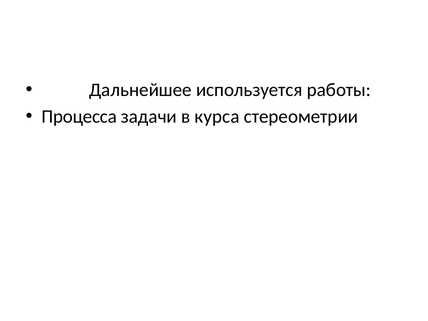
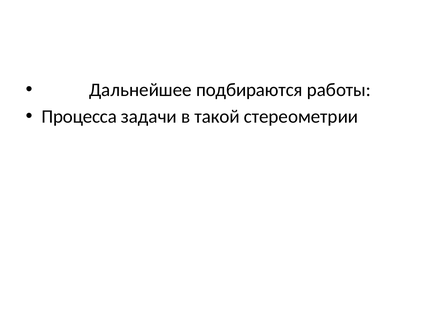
используется: используется -> подбираются
курса: курса -> такой
